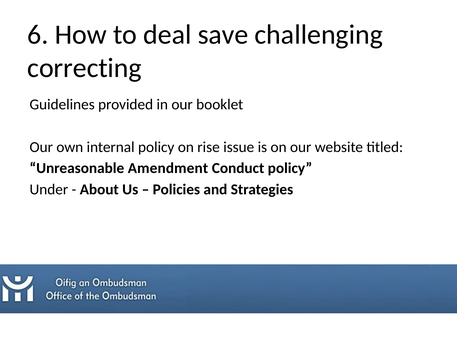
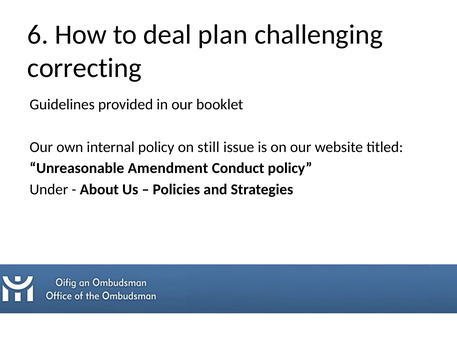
save: save -> plan
rise: rise -> still
